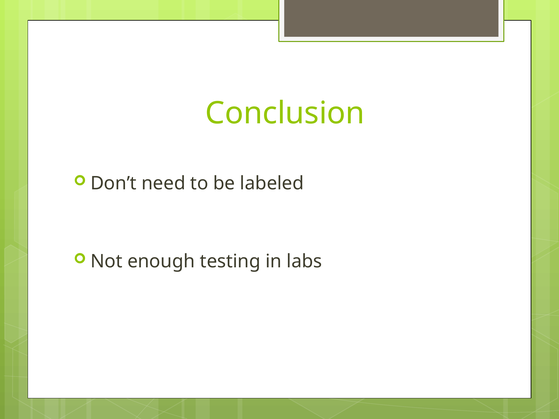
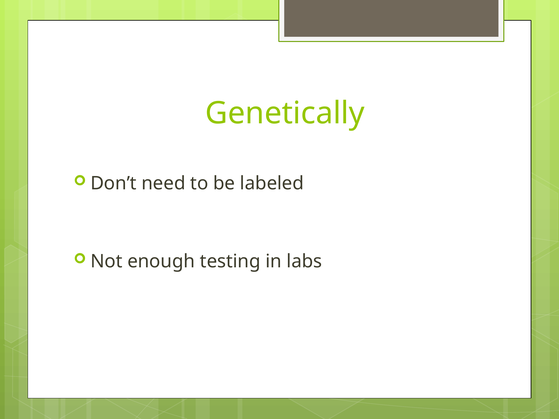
Conclusion: Conclusion -> Genetically
